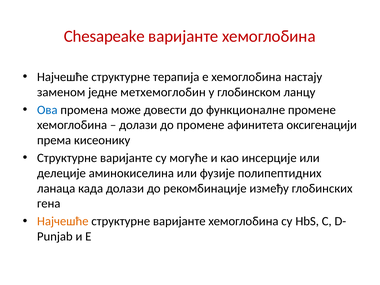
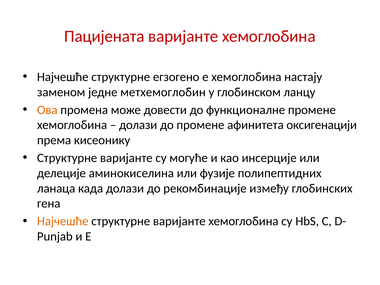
Chesapeake: Chesapeake -> Пацијената
терапија: терапија -> егзогено
Ова colour: blue -> orange
